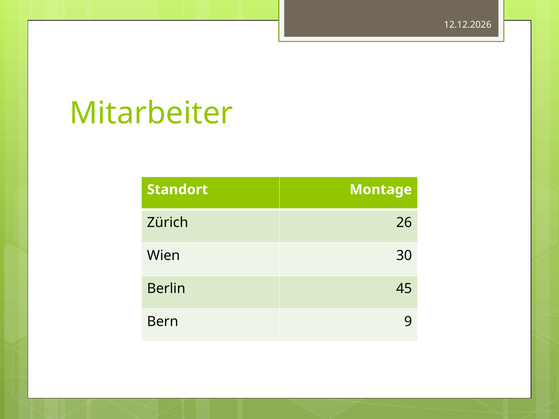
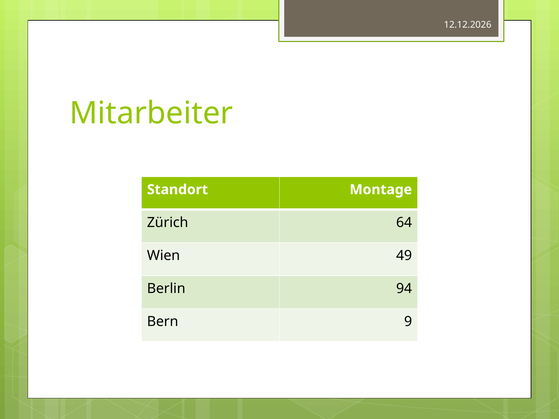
26: 26 -> 64
30: 30 -> 49
45: 45 -> 94
